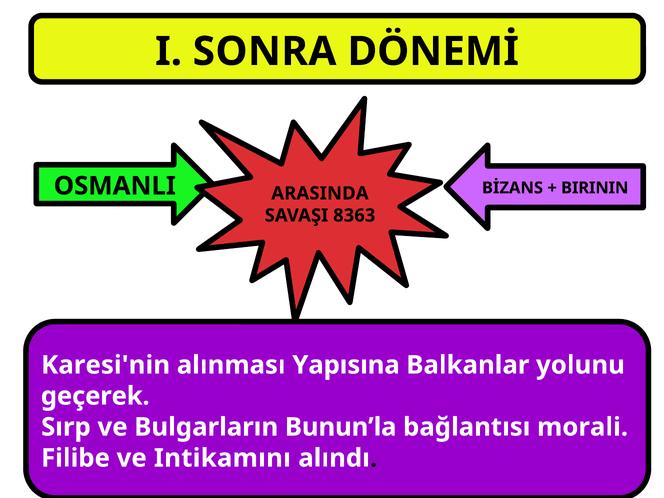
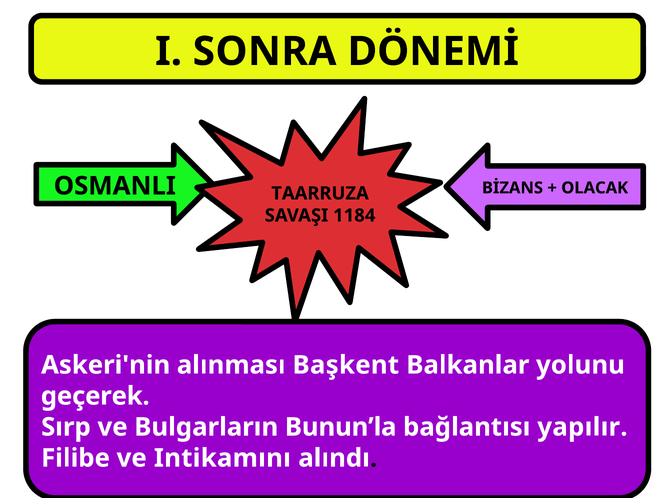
ARASINDA: ARASINDA -> TAARRUZA
BIRININ: BIRININ -> OLACAK
8363: 8363 -> 1184
Karesi'nin: Karesi'nin -> Askeri'nin
Yapısına: Yapısına -> Başkent
morali: morali -> yapılır
